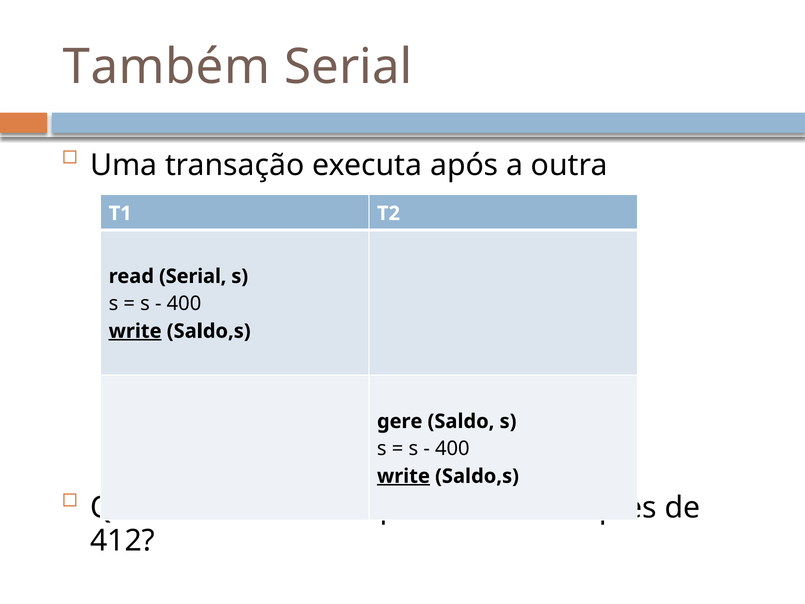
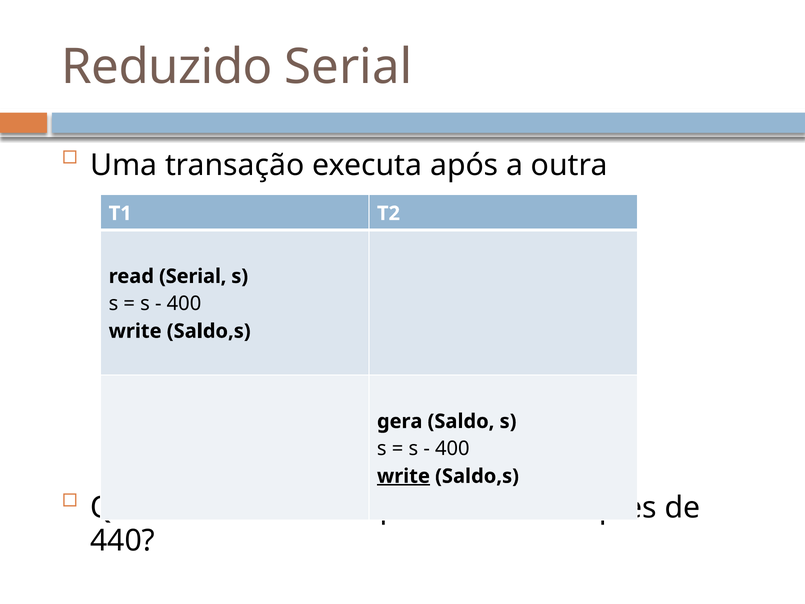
Também: Também -> Reduzido
write at (135, 331) underline: present -> none
gere: gere -> gera
412: 412 -> 440
